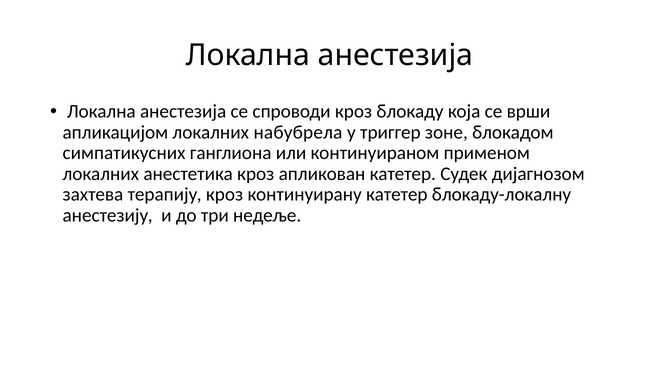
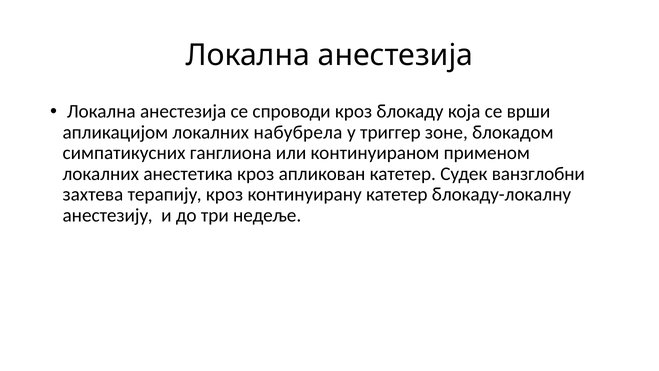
дијагнозом: дијагнозом -> ванзглобни
